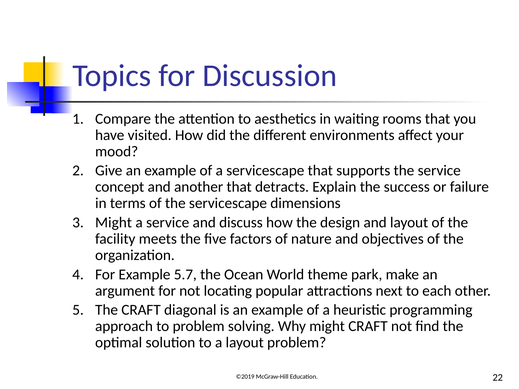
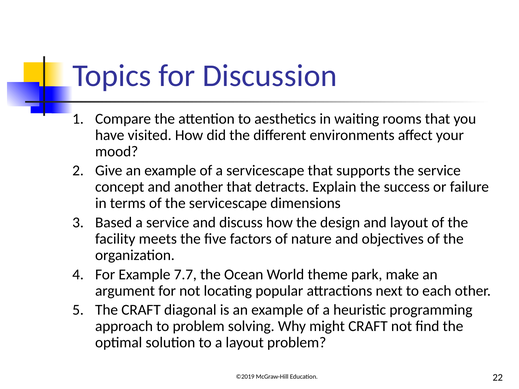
Might at (114, 223): Might -> Based
5.7: 5.7 -> 7.7
